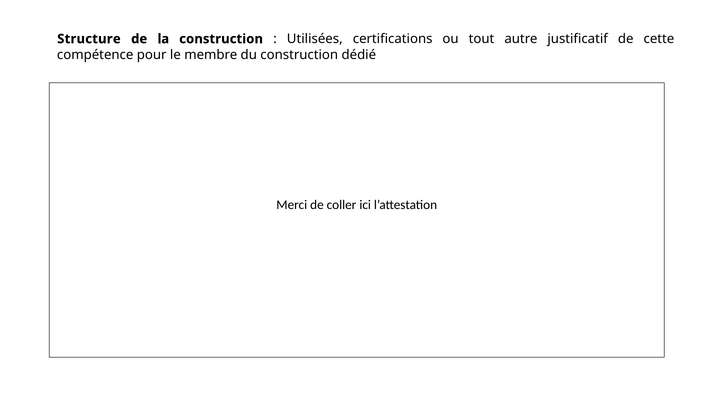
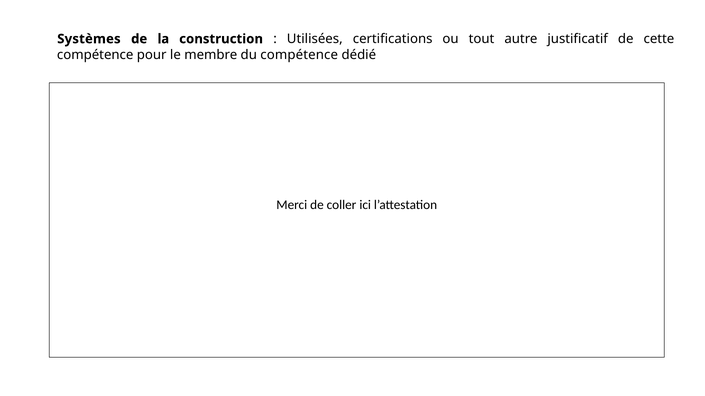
Structure: Structure -> Systèmes
du construction: construction -> compétence
